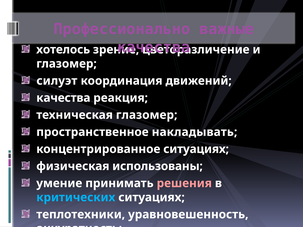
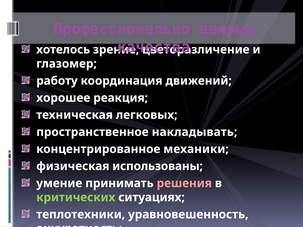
силуэт: силуэт -> работу
качества at (63, 98): качества -> хорошее
техническая глазомер: глазомер -> легковых
концентрированное ситуациях: ситуациях -> механики
критических colour: light blue -> light green
